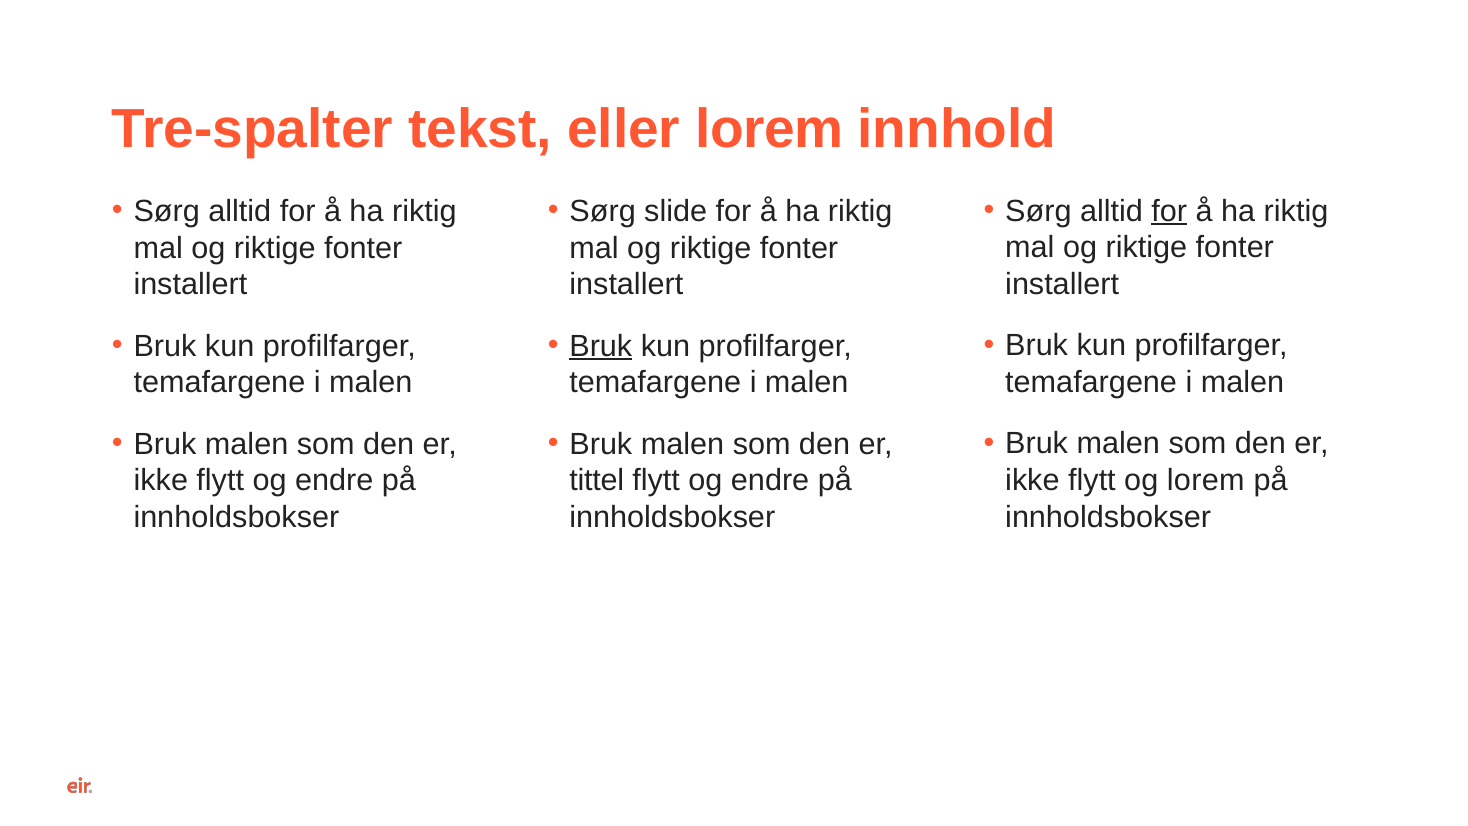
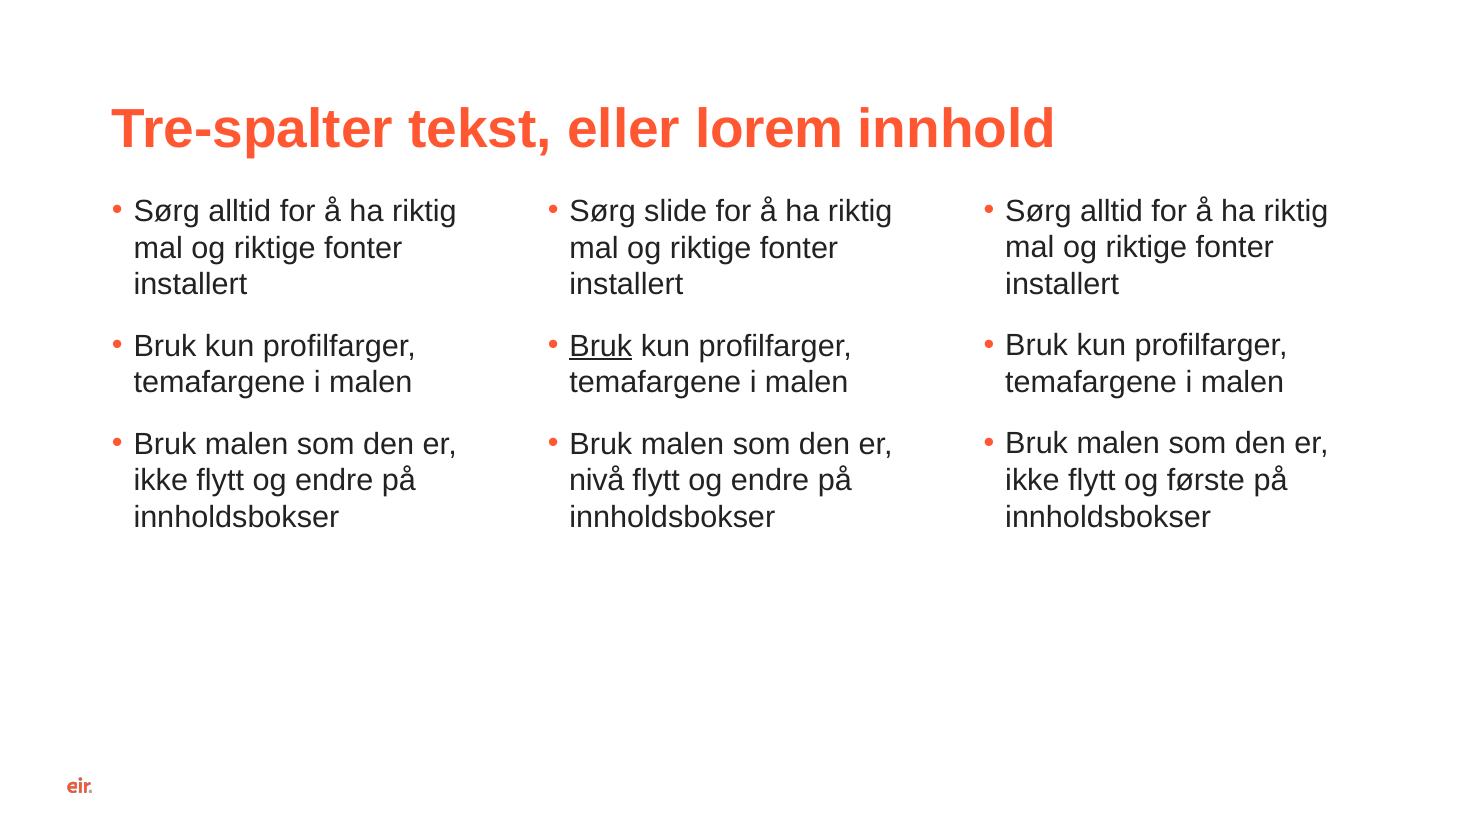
for at (1169, 211) underline: present -> none
og lorem: lorem -> første
tittel: tittel -> nivå
